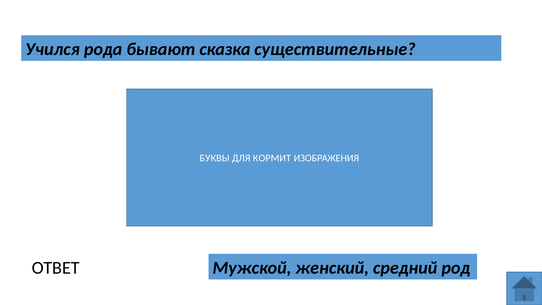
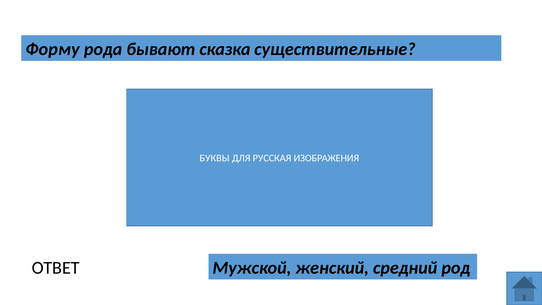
Учился: Учился -> Форму
КОРМИТ: КОРМИТ -> РУССКАЯ
